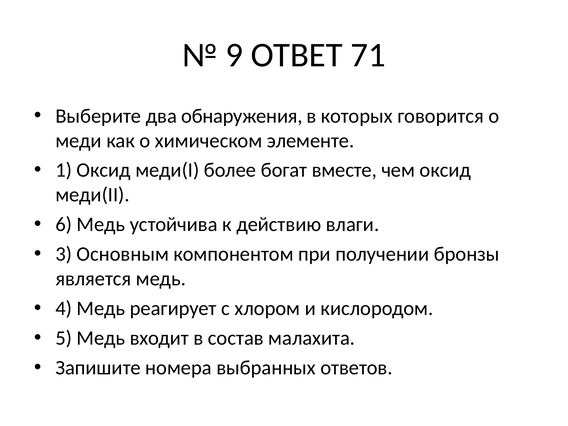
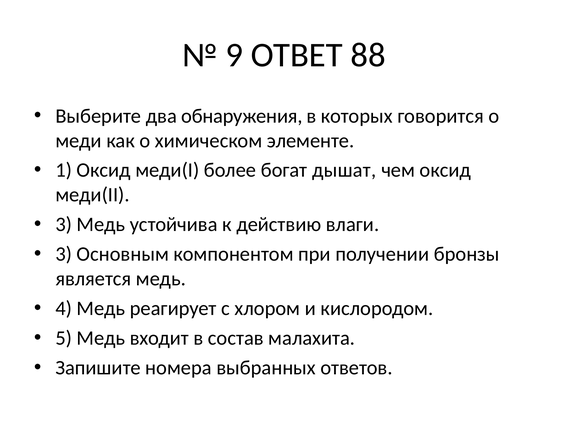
71: 71 -> 88
вместе: вместе -> дышат
6 at (64, 224): 6 -> 3
